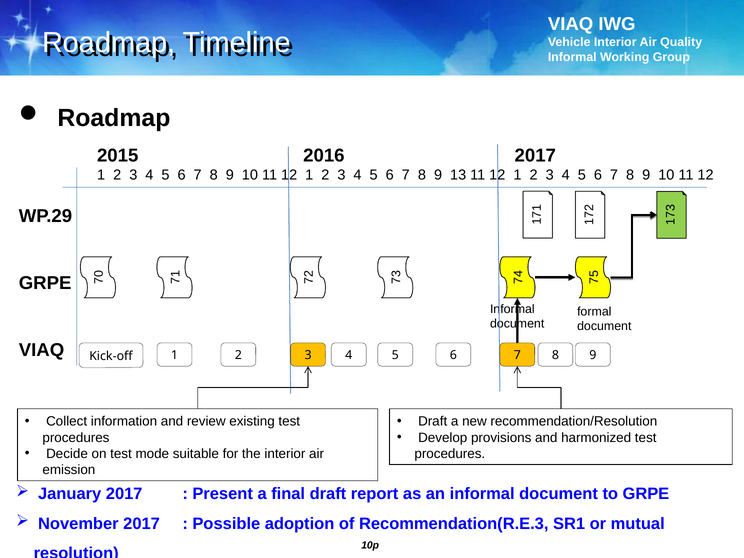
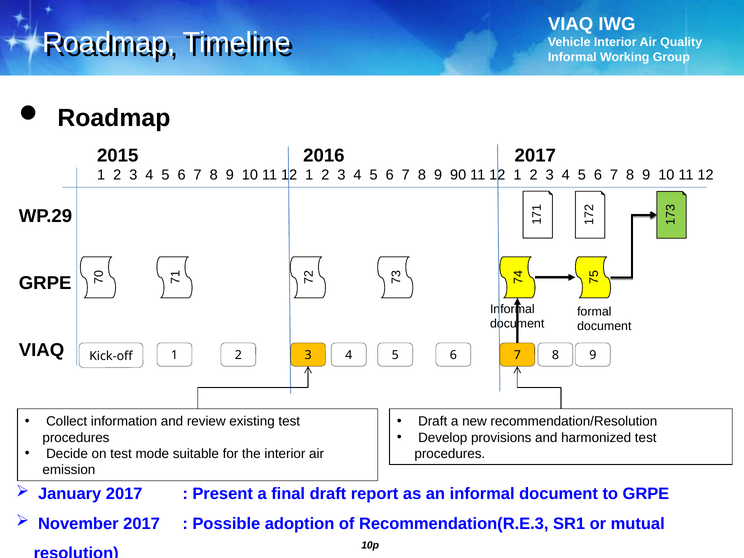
13: 13 -> 90
